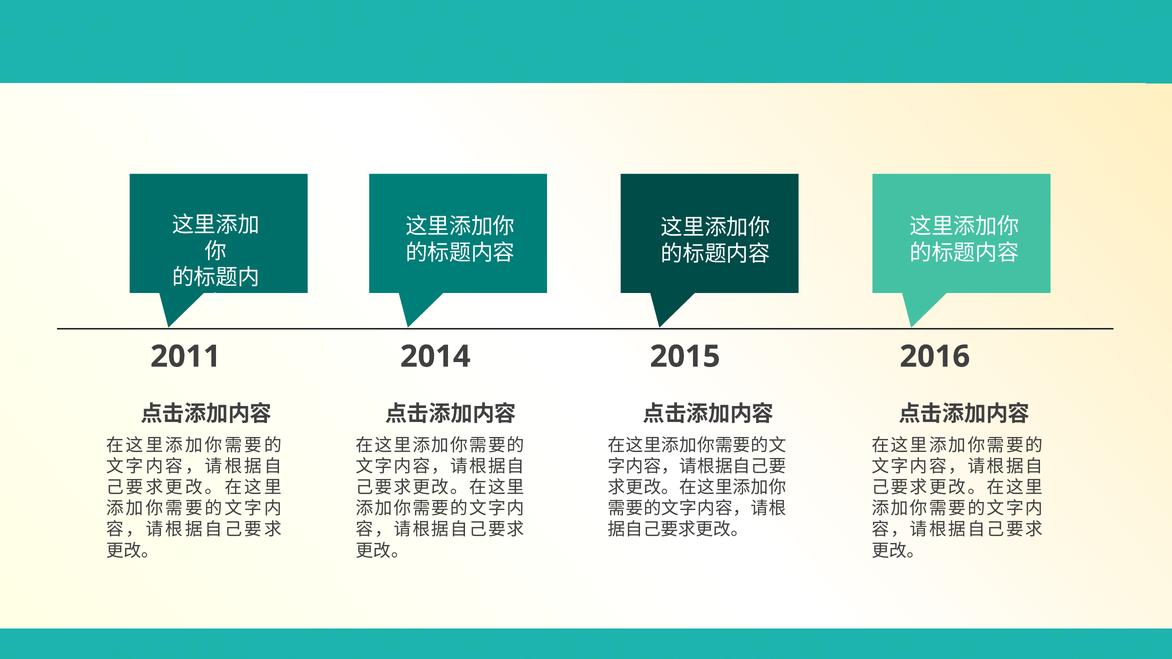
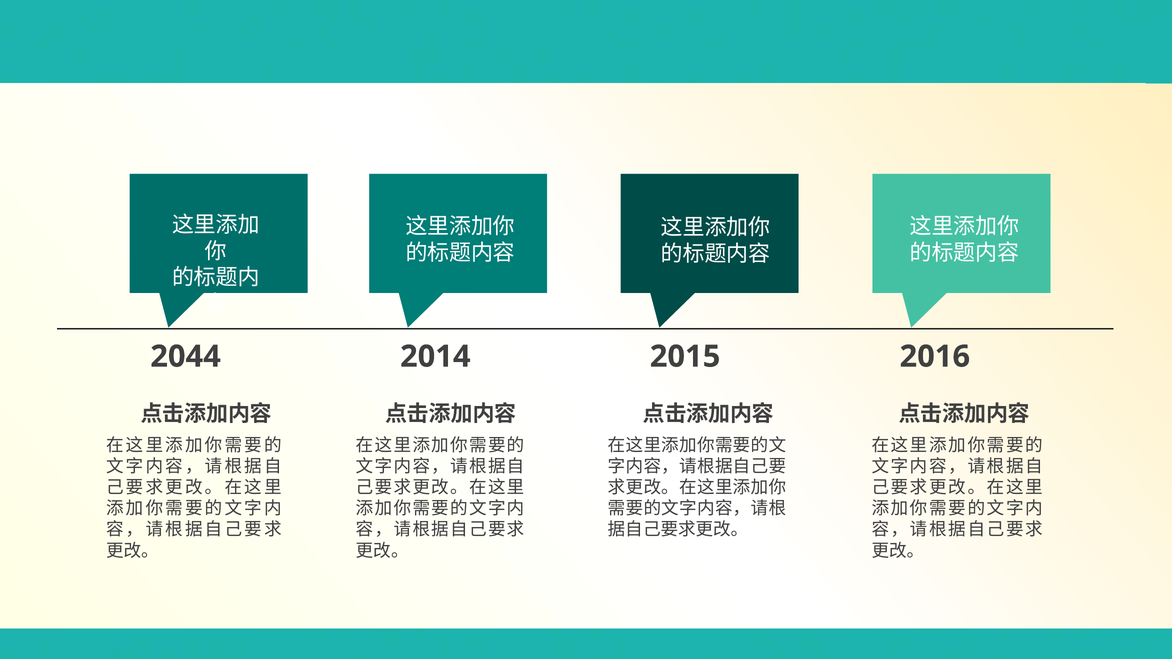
2011: 2011 -> 2044
